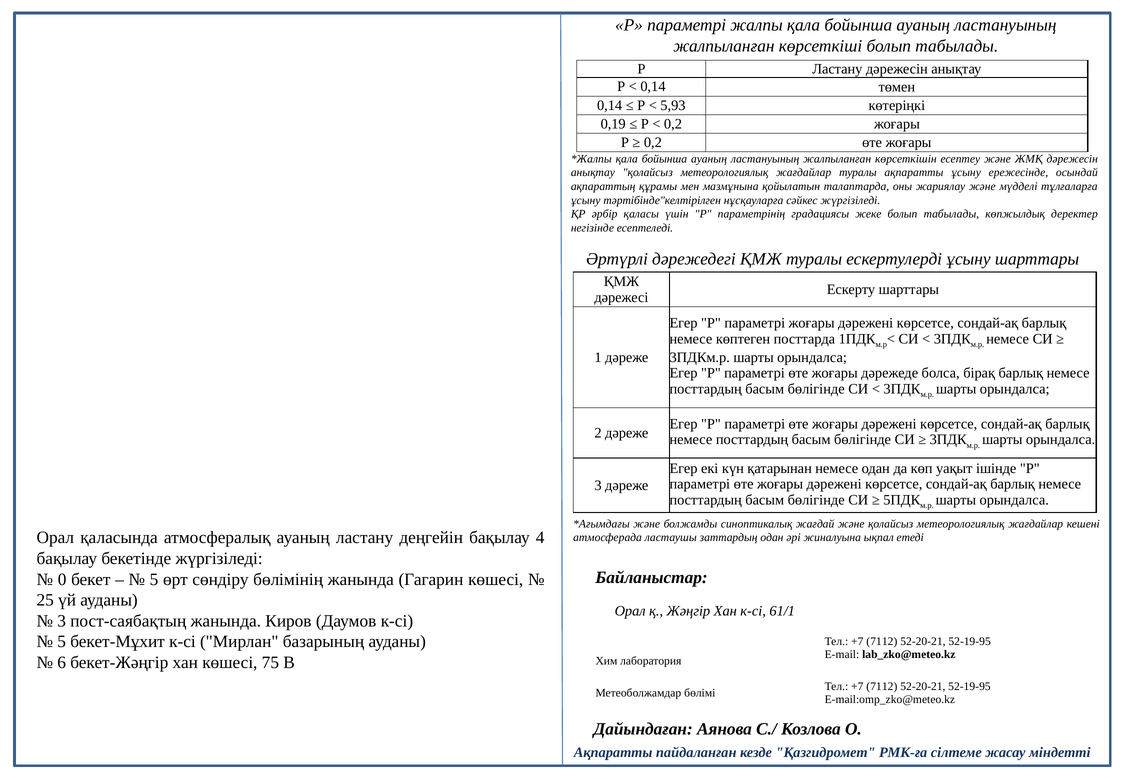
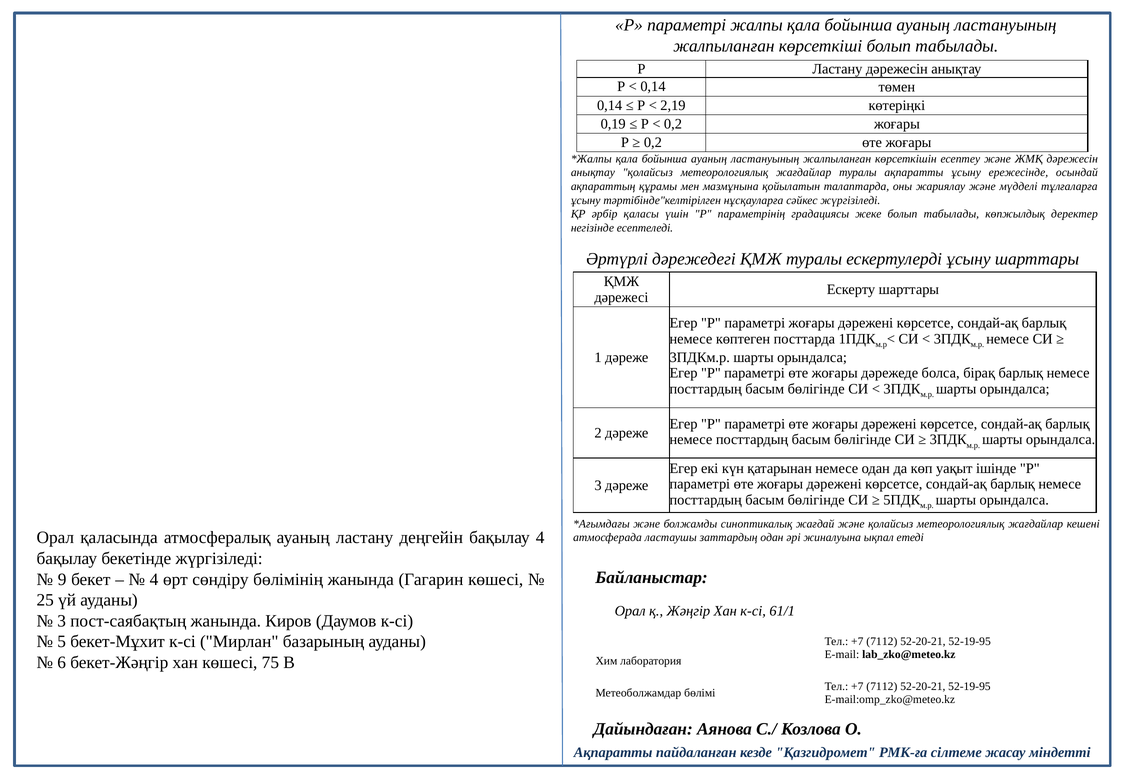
5,93: 5,93 -> 2,19
0: 0 -> 9
5 at (154, 579): 5 -> 4
